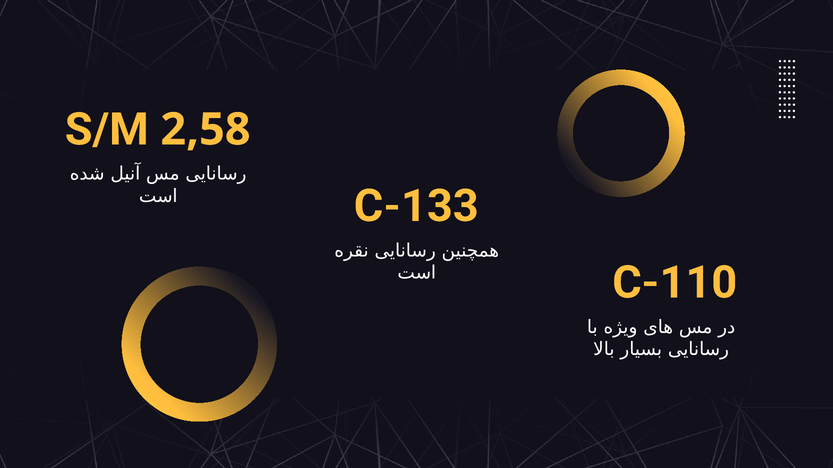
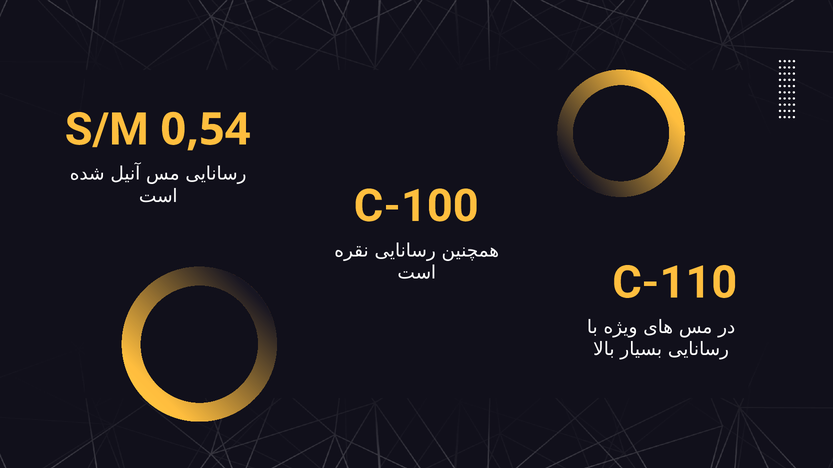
2,58: 2,58 -> 0,54
C-133: C-133 -> C-100
